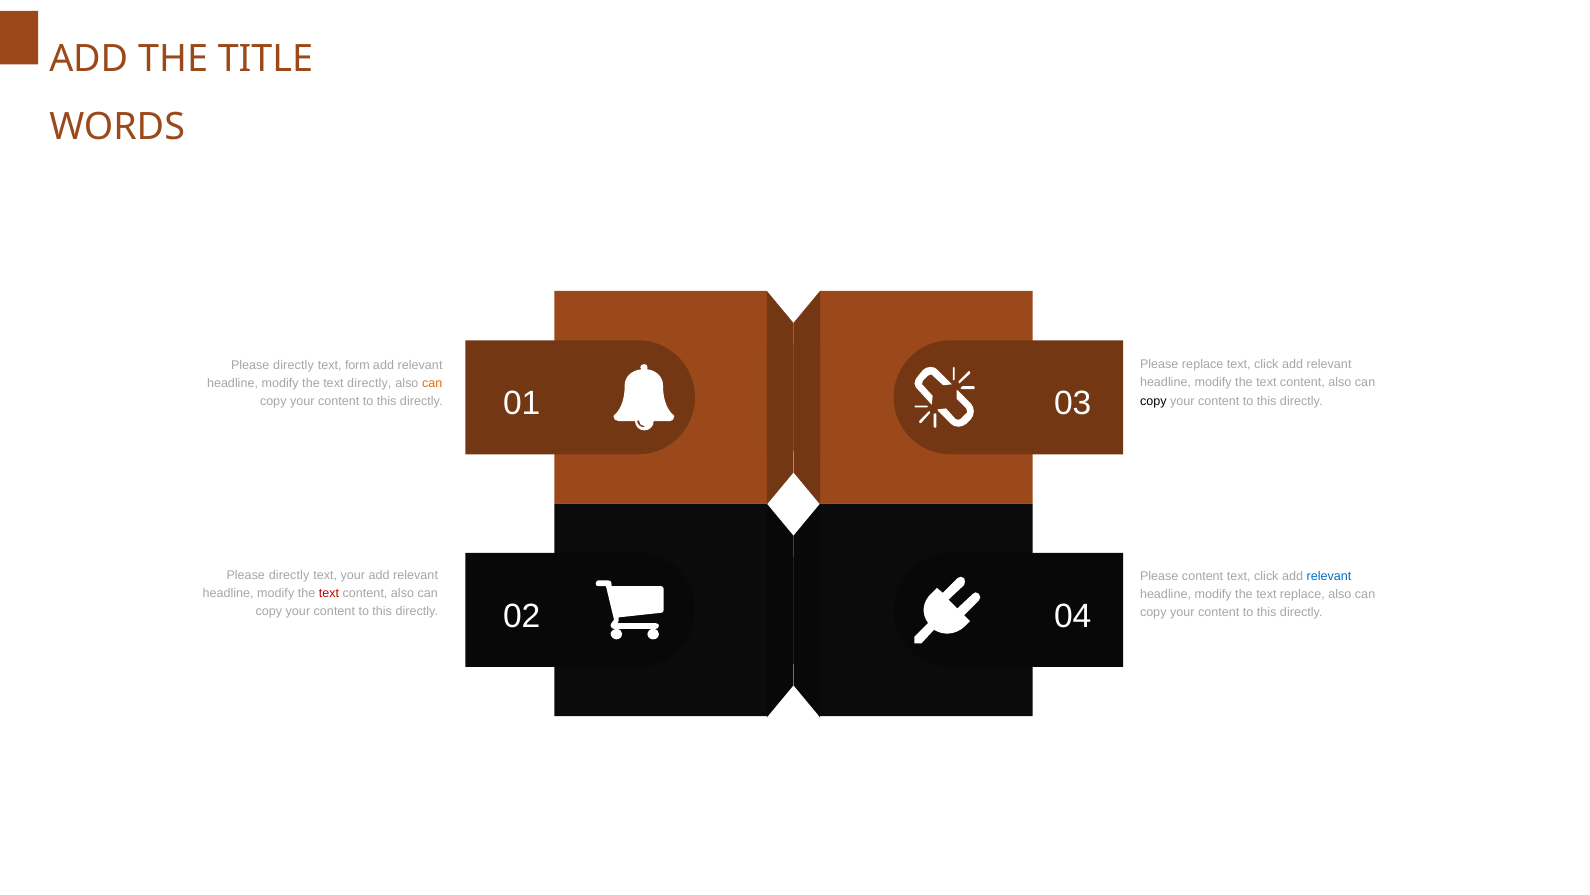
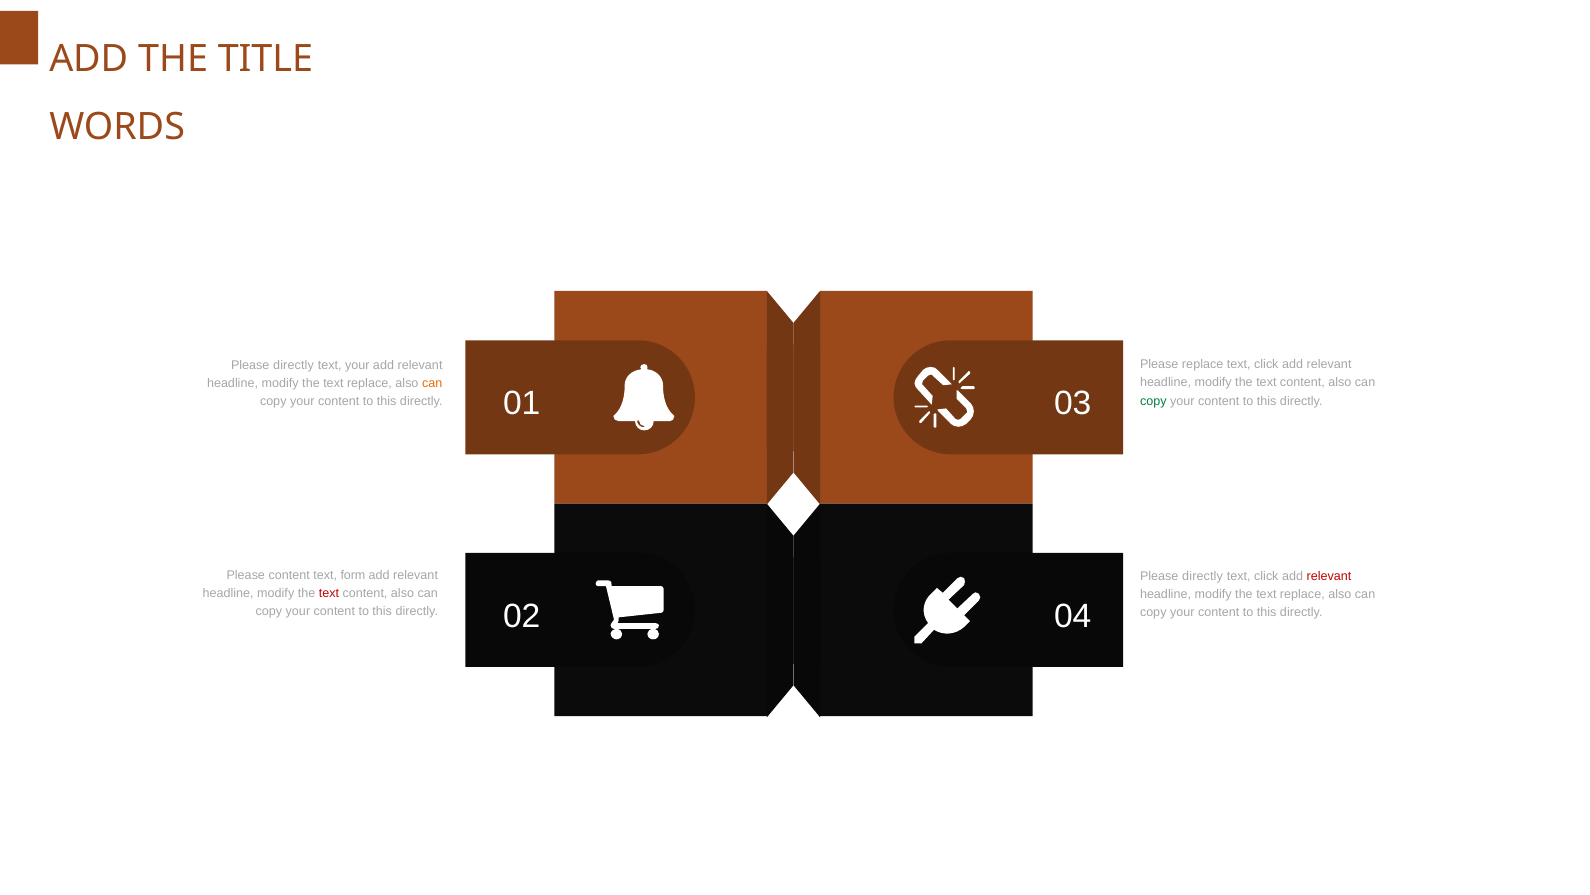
text form: form -> your
directly at (369, 383): directly -> replace
copy at (1153, 401) colour: black -> green
directly at (289, 575): directly -> content
text your: your -> form
content at (1203, 576): content -> directly
relevant at (1329, 576) colour: blue -> red
